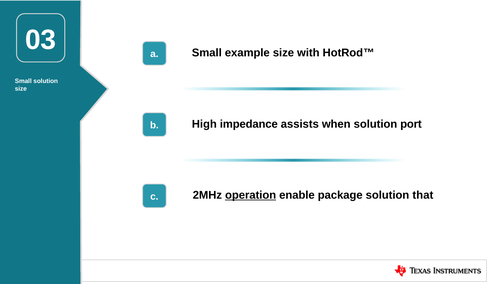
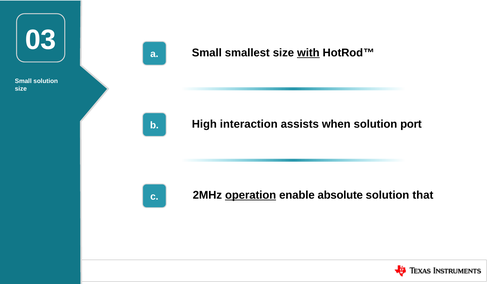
example: example -> smallest
with underline: none -> present
impedance: impedance -> interaction
package: package -> absolute
